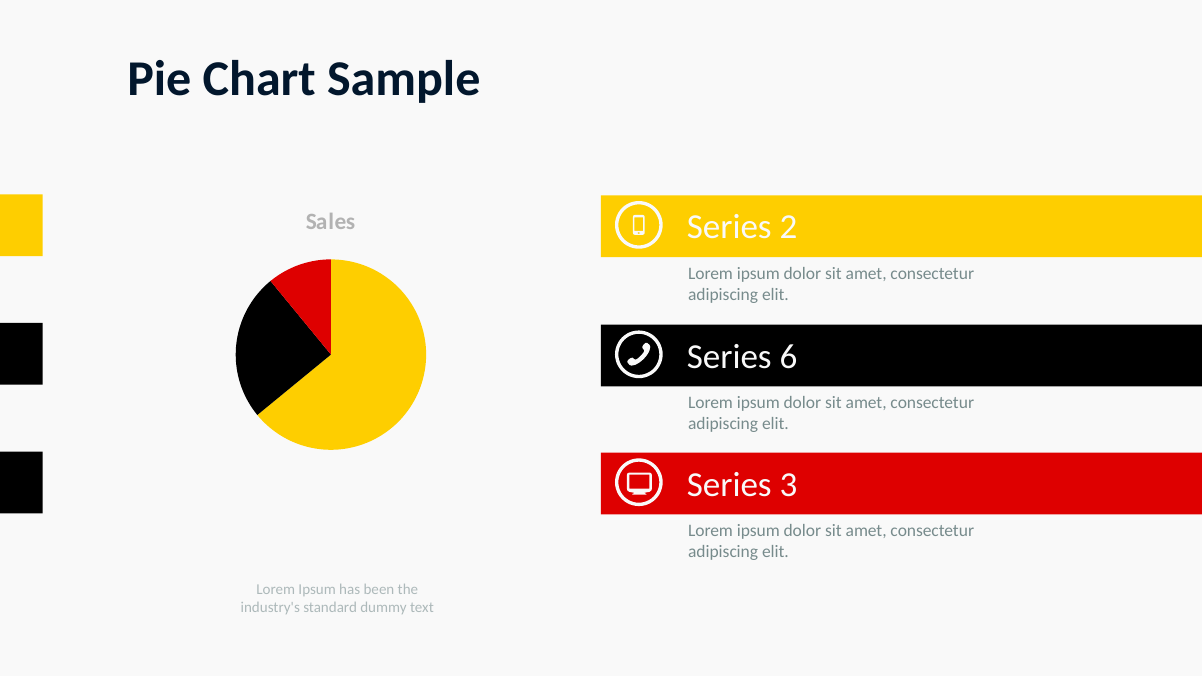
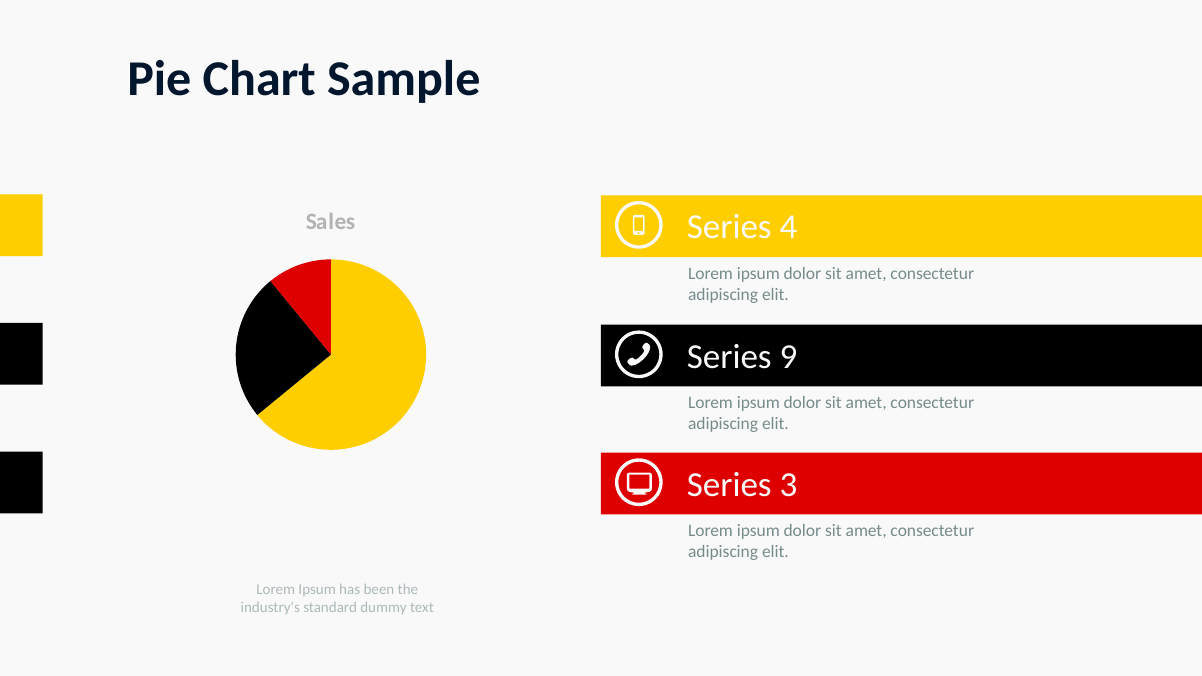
2: 2 -> 4
6: 6 -> 9
